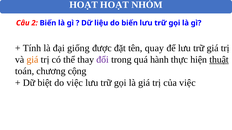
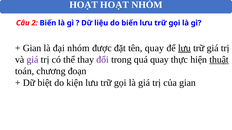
Tính at (32, 48): Tính -> Gian
đại giống: giống -> nhóm
lưu at (184, 48) underline: none -> present
giá at (32, 60) colour: orange -> purple
quá hành: hành -> quay
cộng: cộng -> đoạn
do việc: việc -> kiện
của việc: việc -> gian
